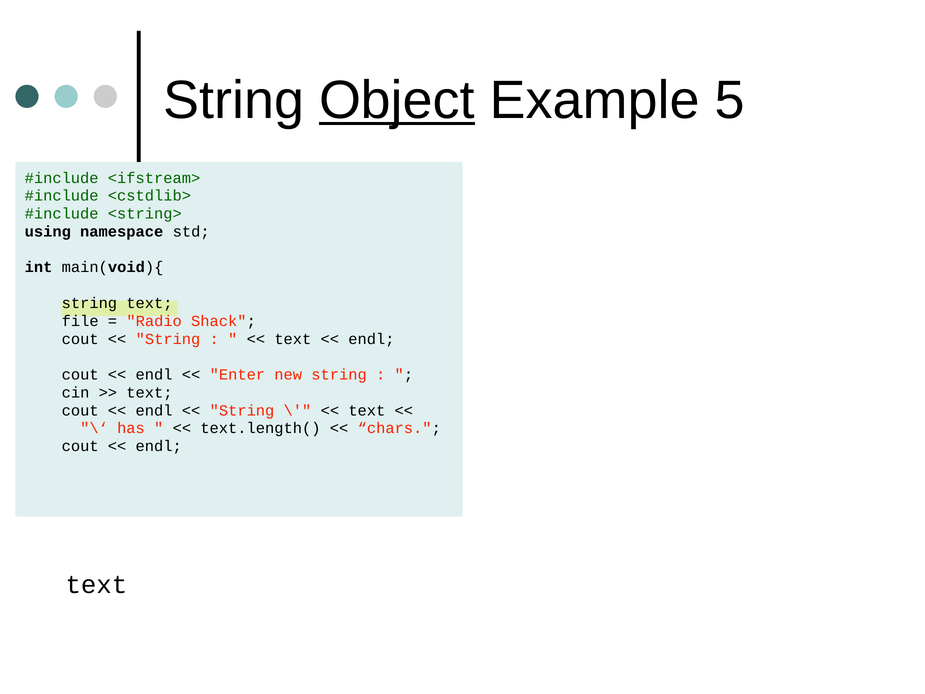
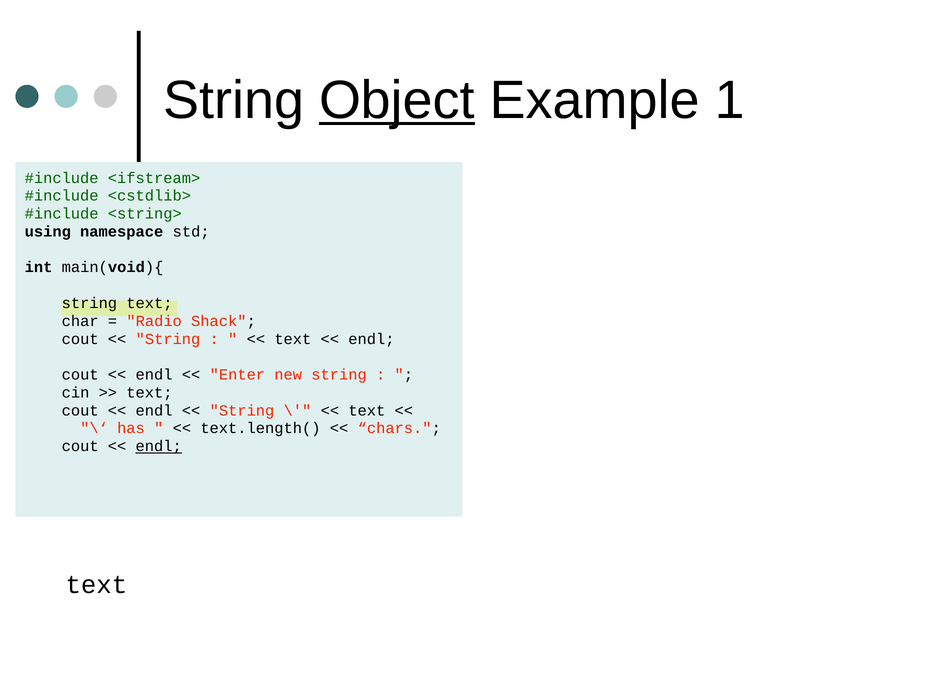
5: 5 -> 1
file: file -> char
endl at (159, 446) underline: none -> present
